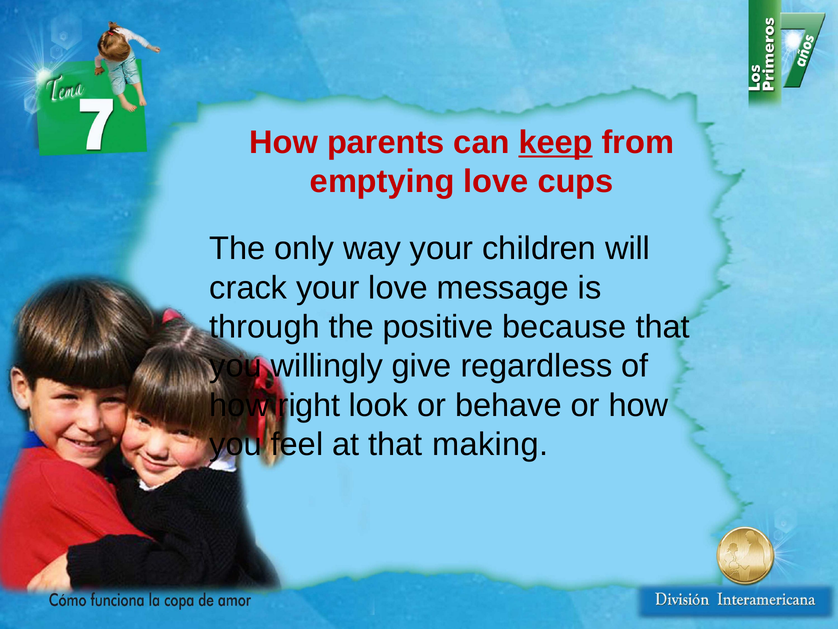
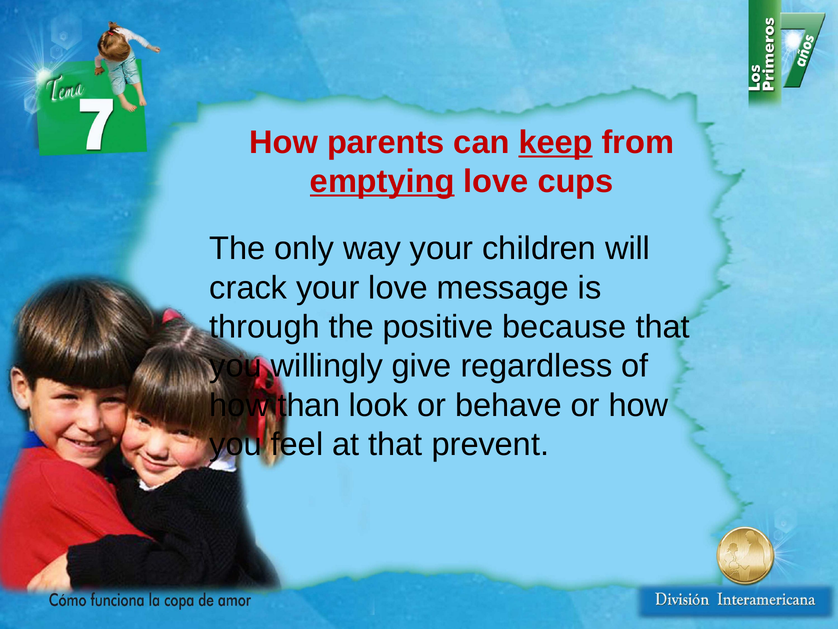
emptying underline: none -> present
right: right -> than
making: making -> prevent
